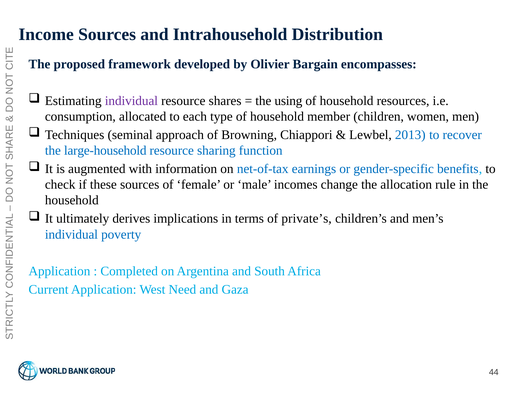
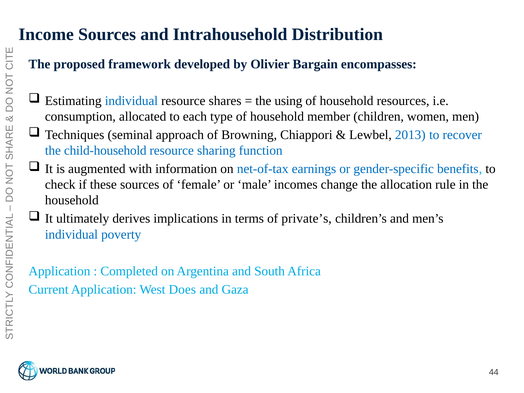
individual at (131, 101) colour: purple -> blue
large-household: large-household -> child-household
Need: Need -> Does
